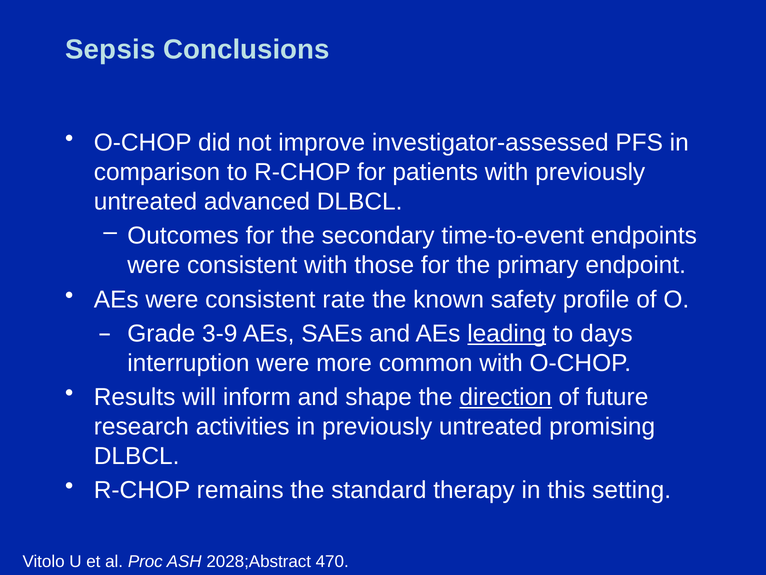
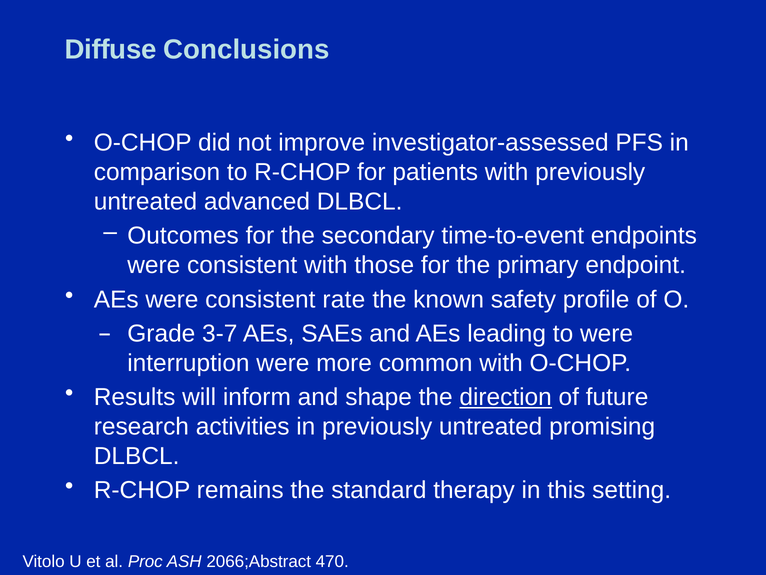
Sepsis: Sepsis -> Diffuse
3-9: 3-9 -> 3-7
leading underline: present -> none
to days: days -> were
2028;Abstract: 2028;Abstract -> 2066;Abstract
